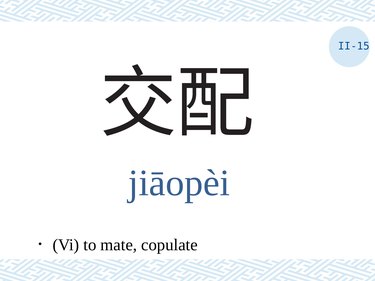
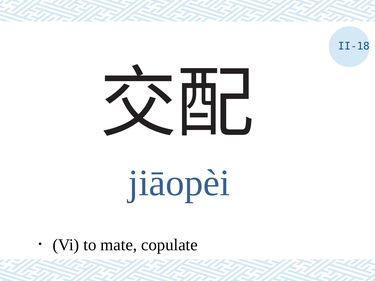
II-15: II-15 -> II-18
